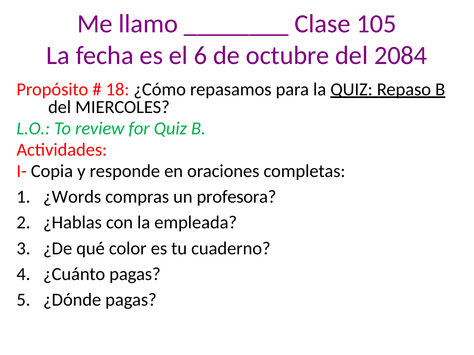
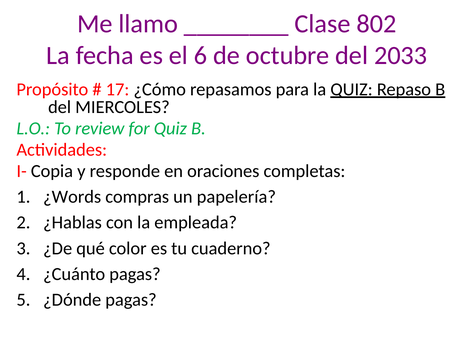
105: 105 -> 802
2084: 2084 -> 2033
18: 18 -> 17
profesora: profesora -> papelería
